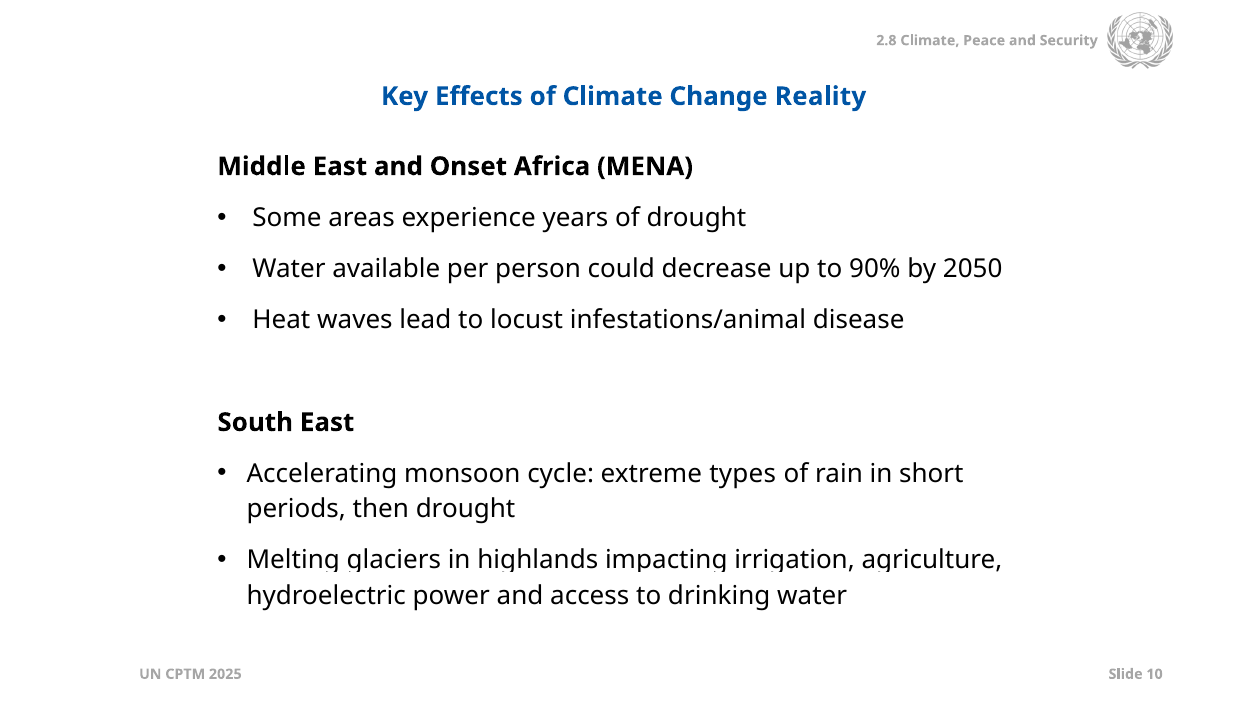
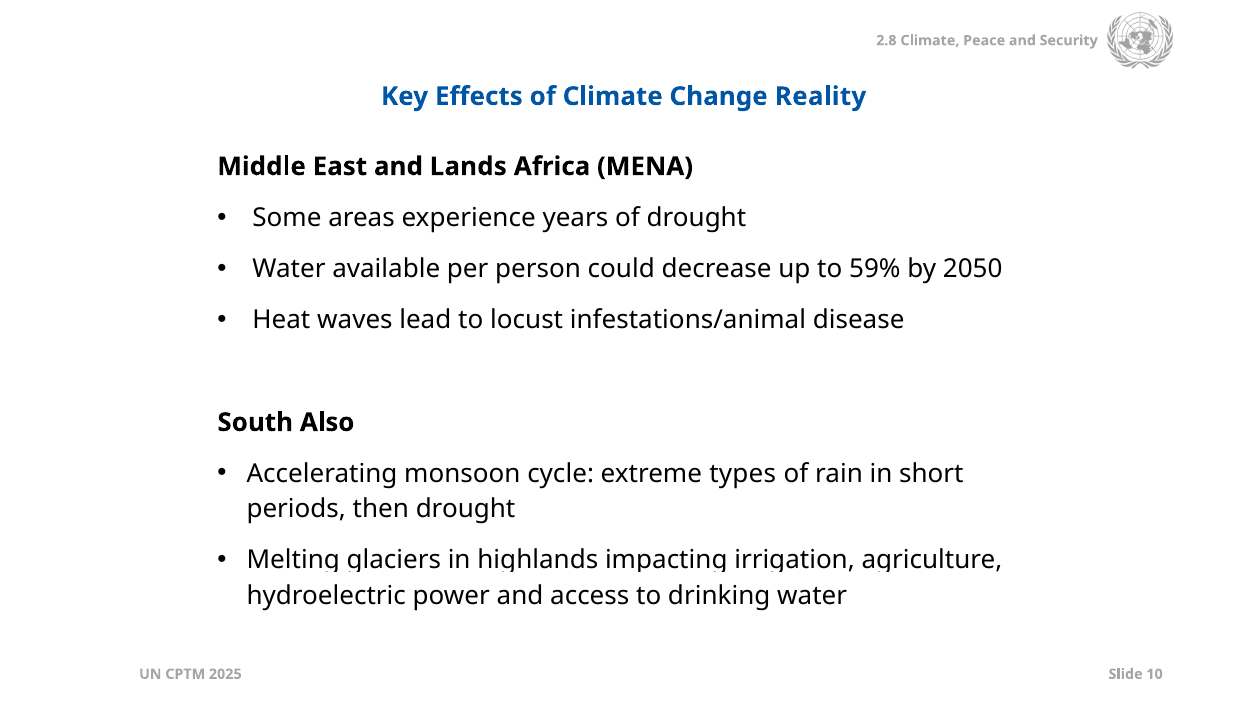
Onset: Onset -> Lands
90%: 90% -> 59%
South East: East -> Also
